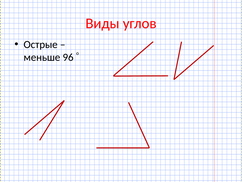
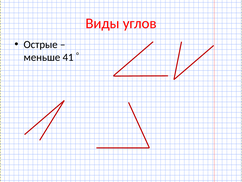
96: 96 -> 41
